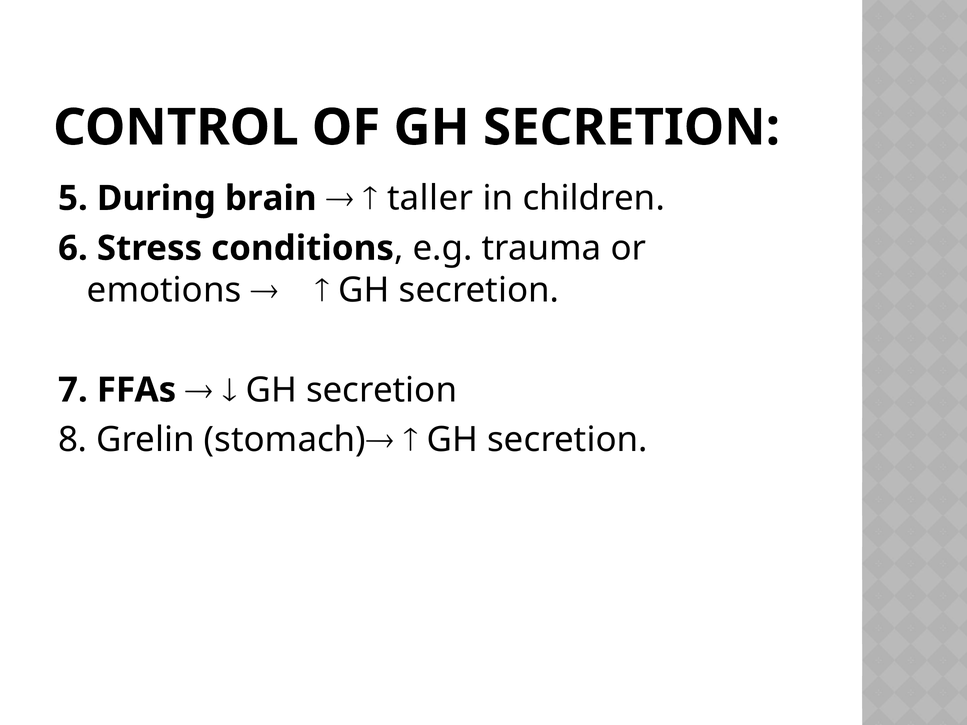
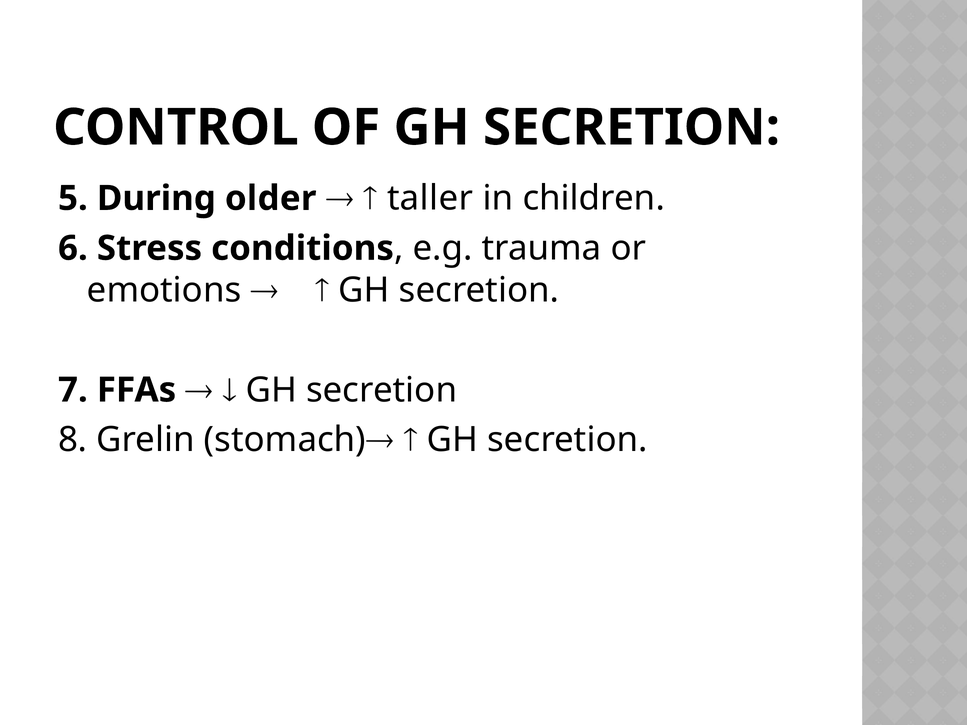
brain: brain -> older
